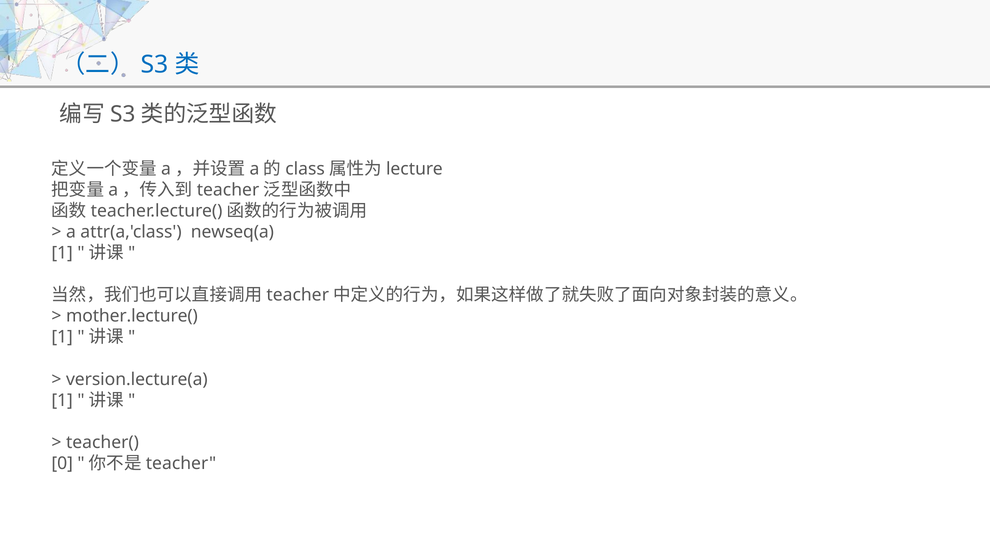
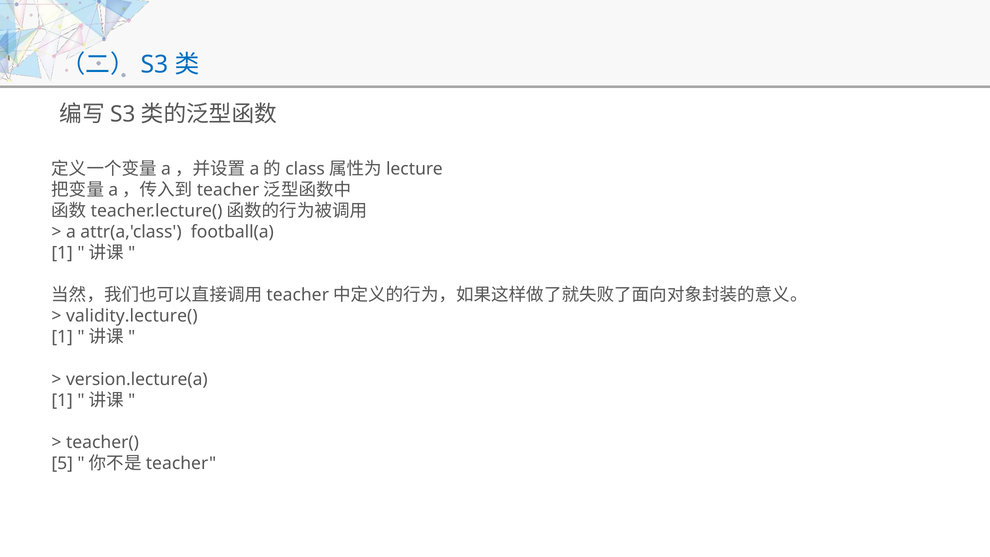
newseq(a: newseq(a -> football(a
mother.lecture(: mother.lecture( -> validity.lecture(
0: 0 -> 5
